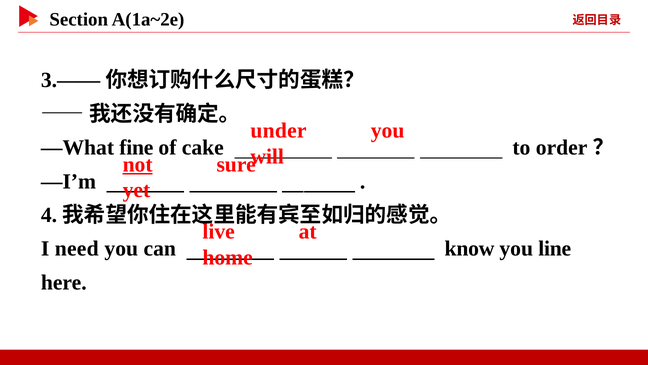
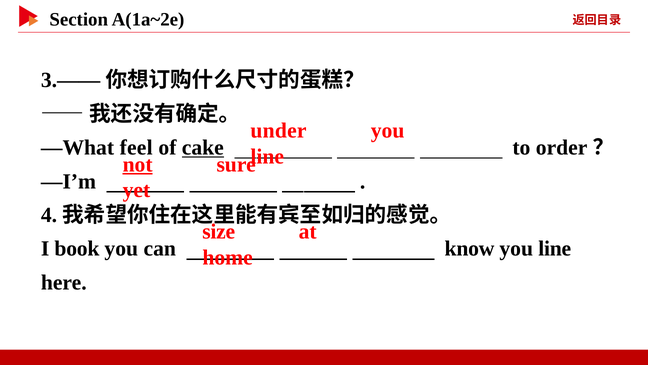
fine: fine -> feel
cake underline: none -> present
will at (267, 156): will -> line
live: live -> size
need: need -> book
